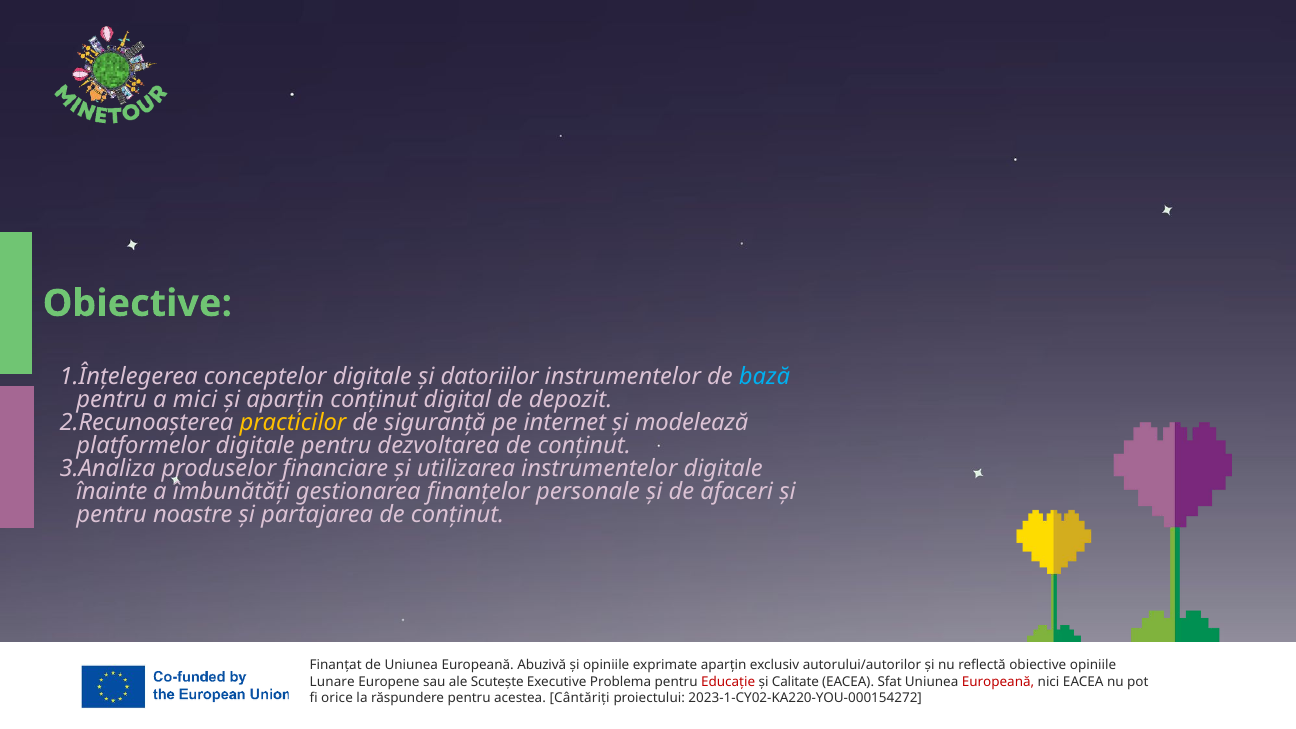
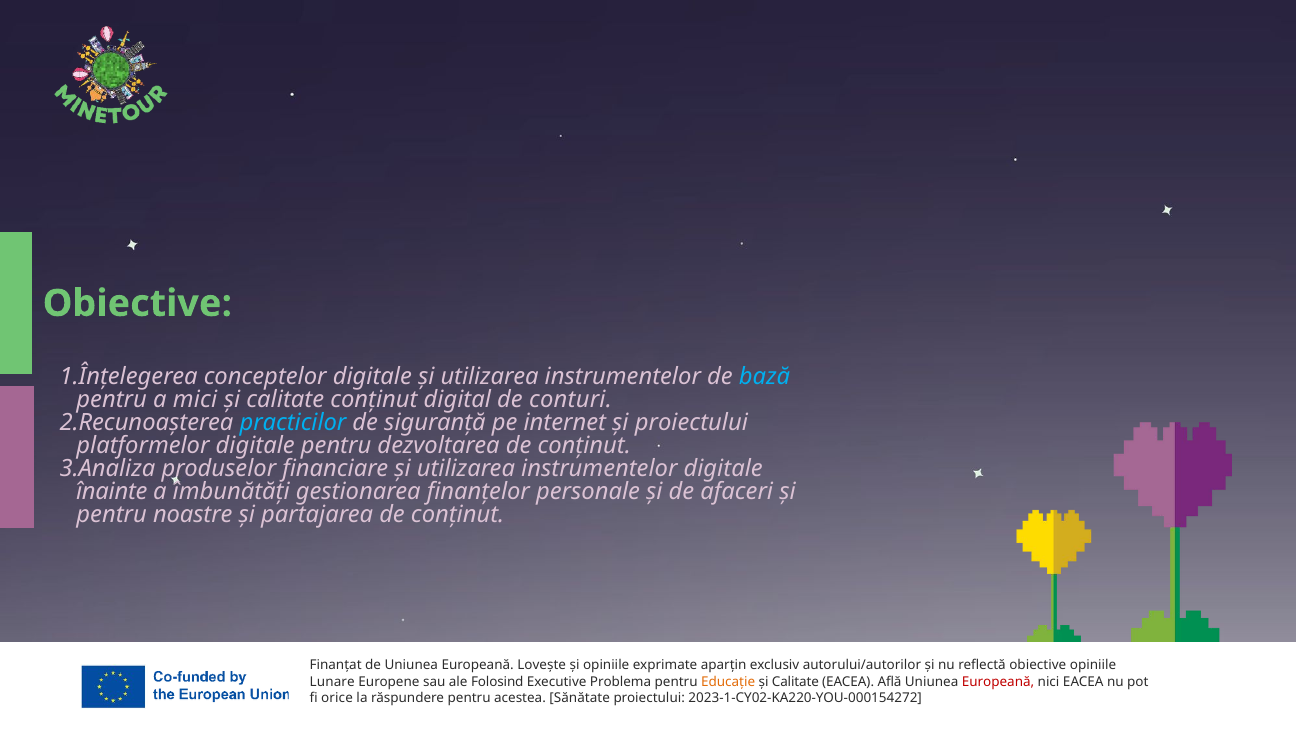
digitale și datoriilor: datoriilor -> utilizarea
aparțin at (285, 399): aparțin -> calitate
depozit: depozit -> conturi
practicilor colour: yellow -> light blue
și modelează: modelează -> proiectului
Abuzivă: Abuzivă -> Lovește
Scutește: Scutește -> Folosind
Educație colour: red -> orange
Sfat: Sfat -> Află
Cântăriți: Cântăriți -> Sănătate
